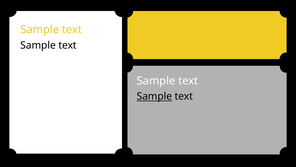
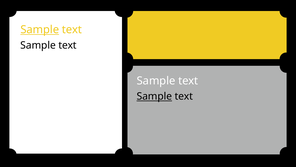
Sample at (40, 30) underline: none -> present
